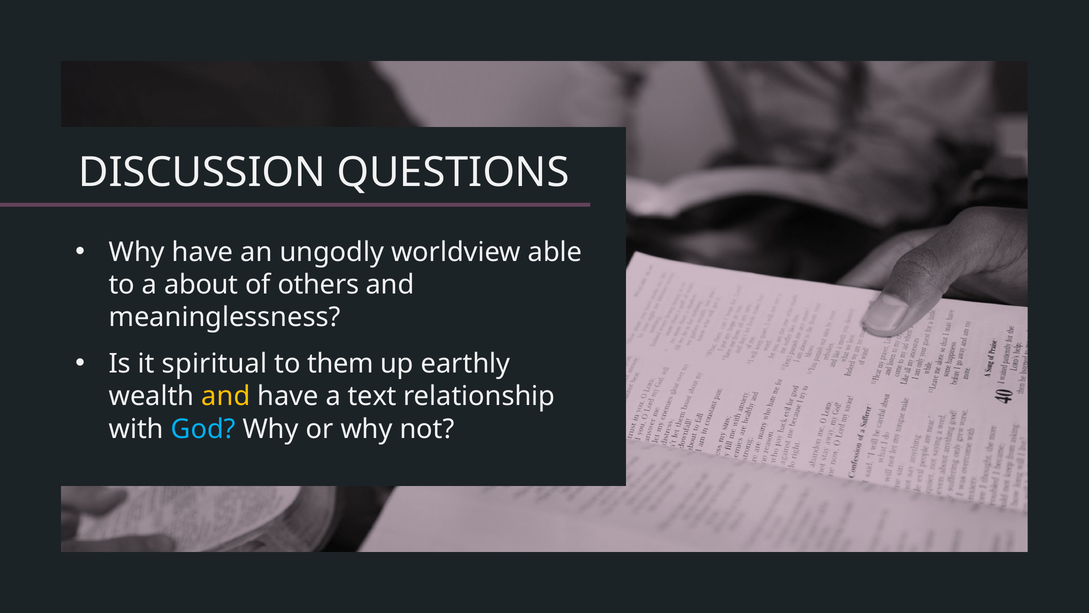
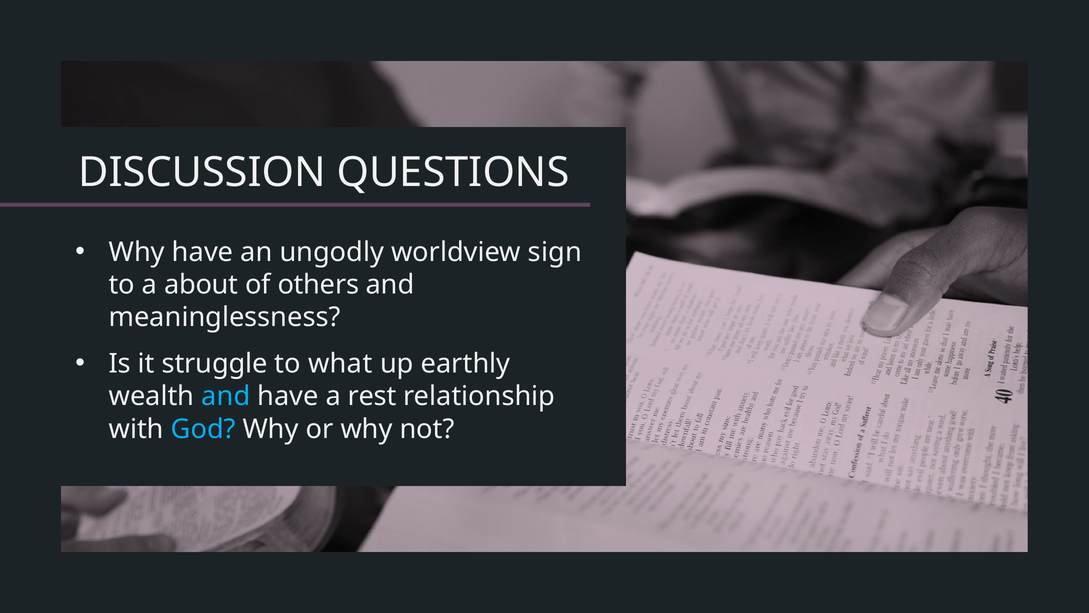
able: able -> sign
spiritual: spiritual -> struggle
them: them -> what
and at (226, 396) colour: yellow -> light blue
text: text -> rest
